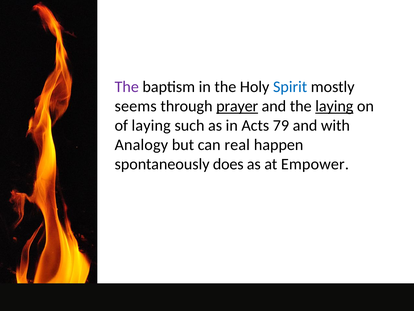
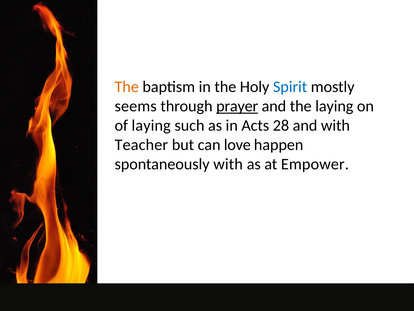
The at (127, 87) colour: purple -> orange
laying at (334, 106) underline: present -> none
79: 79 -> 28
Analogy: Analogy -> Teacher
real: real -> love
spontaneously does: does -> with
